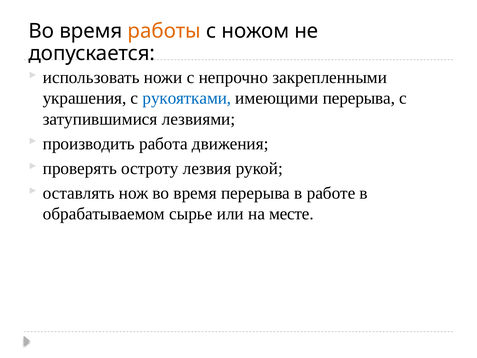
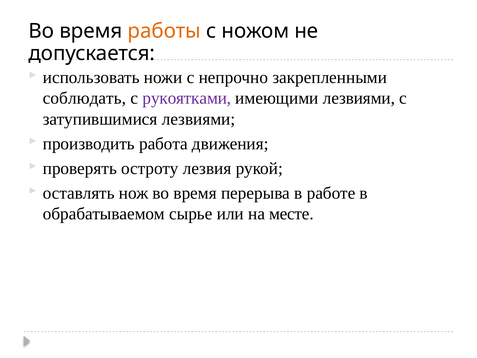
украшения: украшения -> соблюдать
рукоятками colour: blue -> purple
имеющими перерыва: перерыва -> лезвиями
